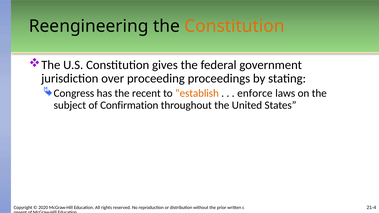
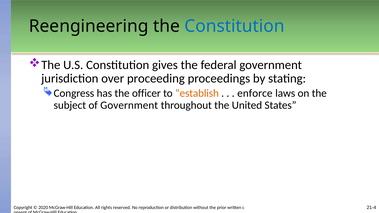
Constitution at (234, 26) colour: orange -> blue
recent: recent -> officer
of Confirmation: Confirmation -> Government
